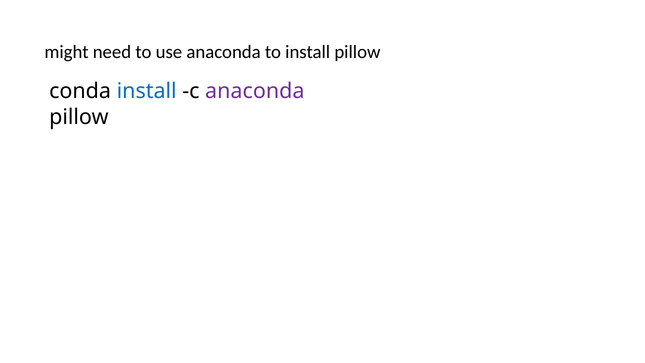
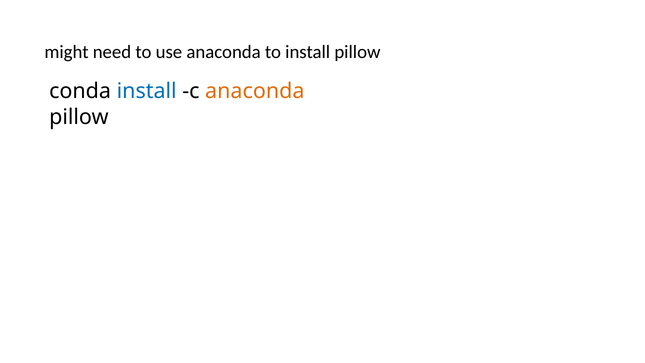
anaconda at (255, 91) colour: purple -> orange
